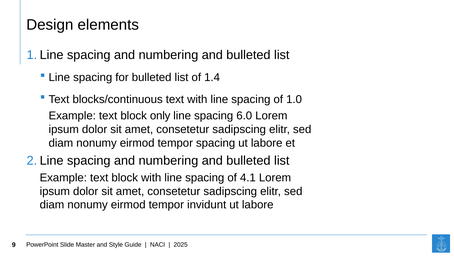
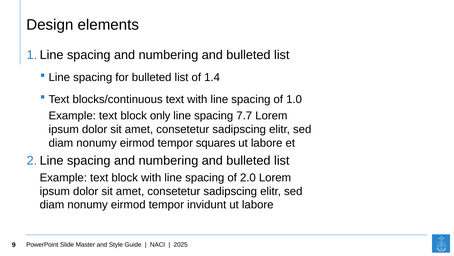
6.0: 6.0 -> 7.7
tempor spacing: spacing -> squares
4.1: 4.1 -> 2.0
